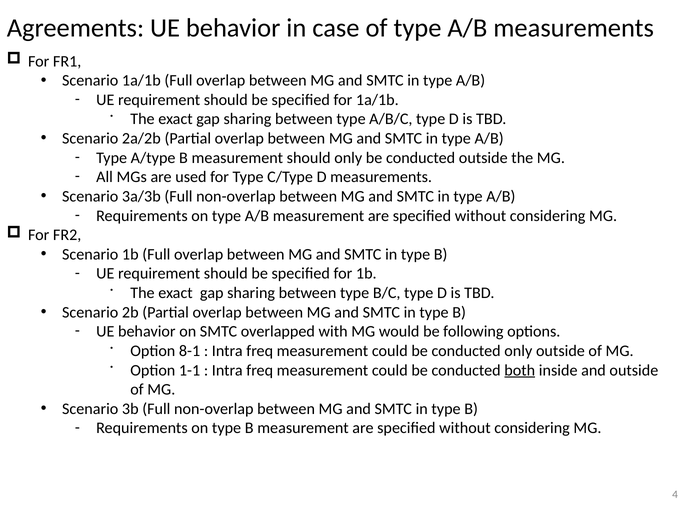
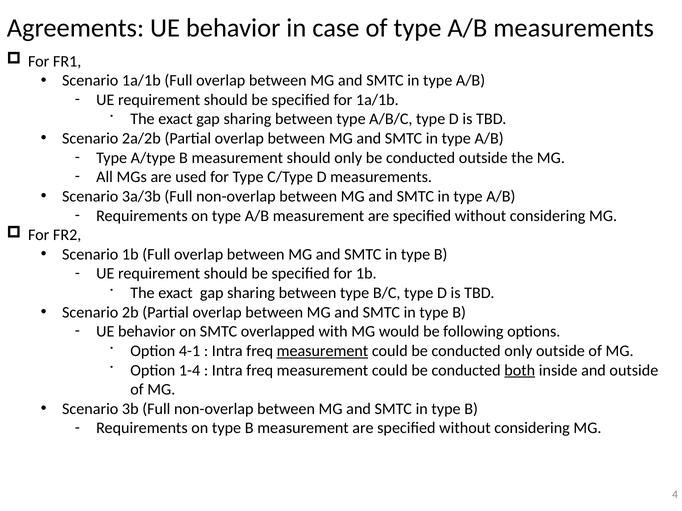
8-1: 8-1 -> 4-1
measurement at (322, 351) underline: none -> present
1-1: 1-1 -> 1-4
